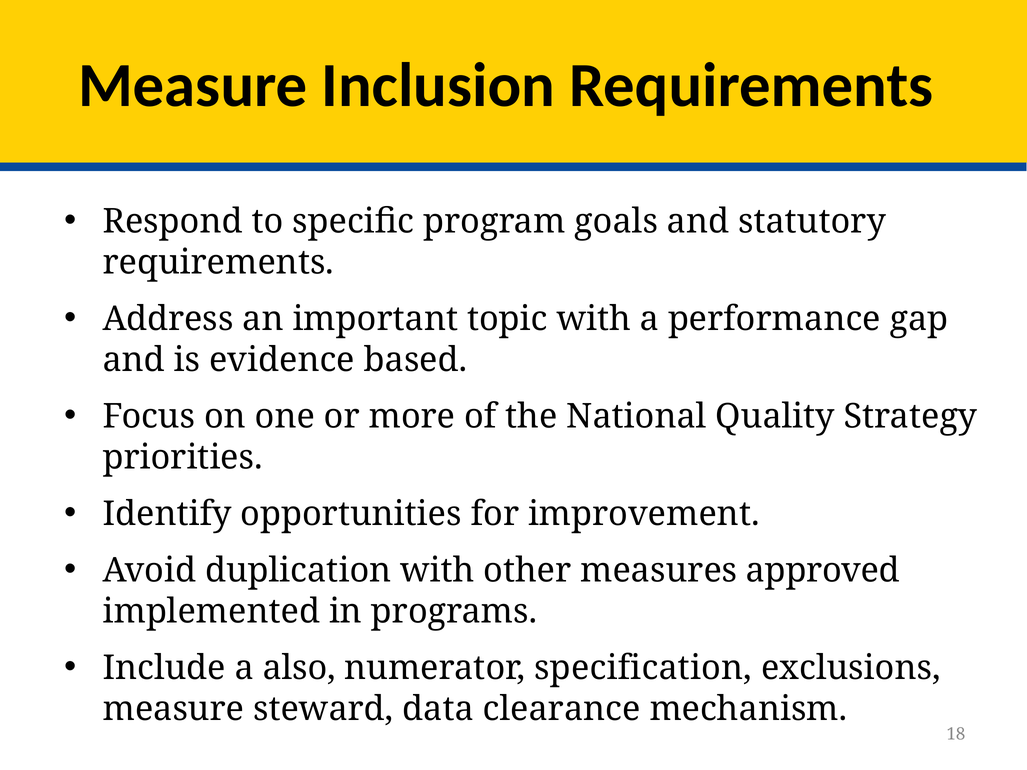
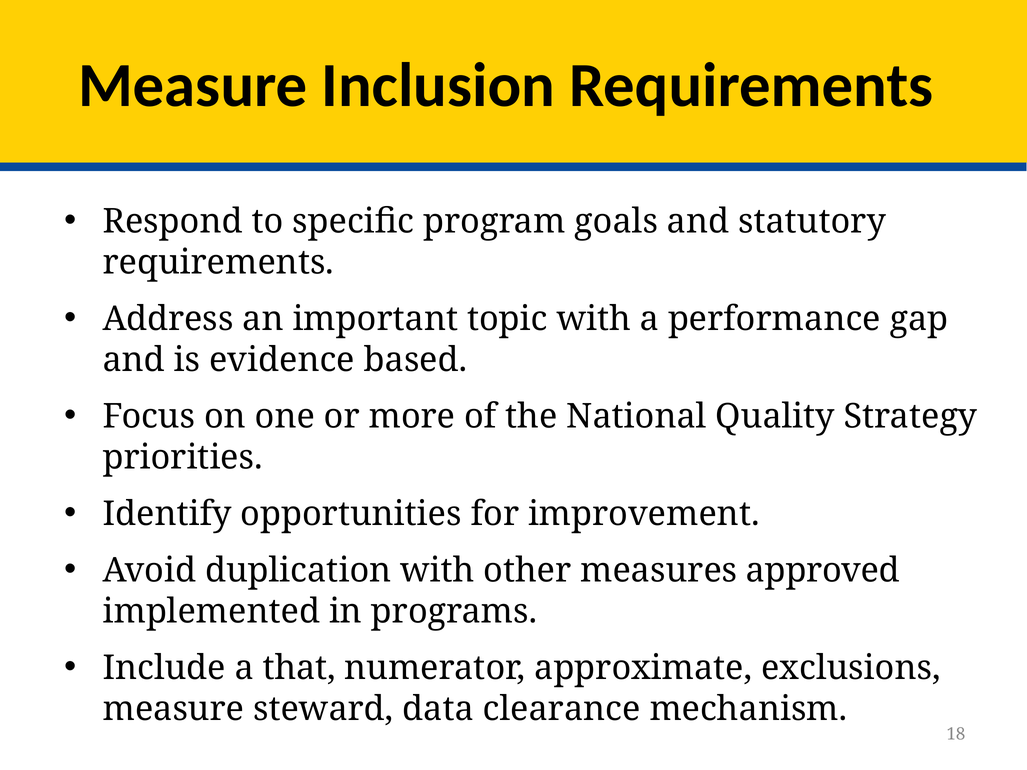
also: also -> that
specification: specification -> approximate
